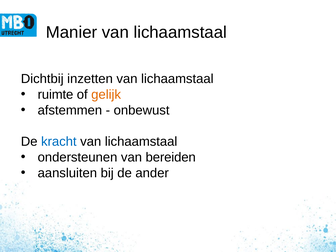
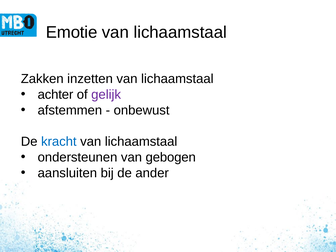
Manier: Manier -> Emotie
Dichtbij: Dichtbij -> Zakken
ruimte: ruimte -> achter
gelijk colour: orange -> purple
bereiden: bereiden -> gebogen
